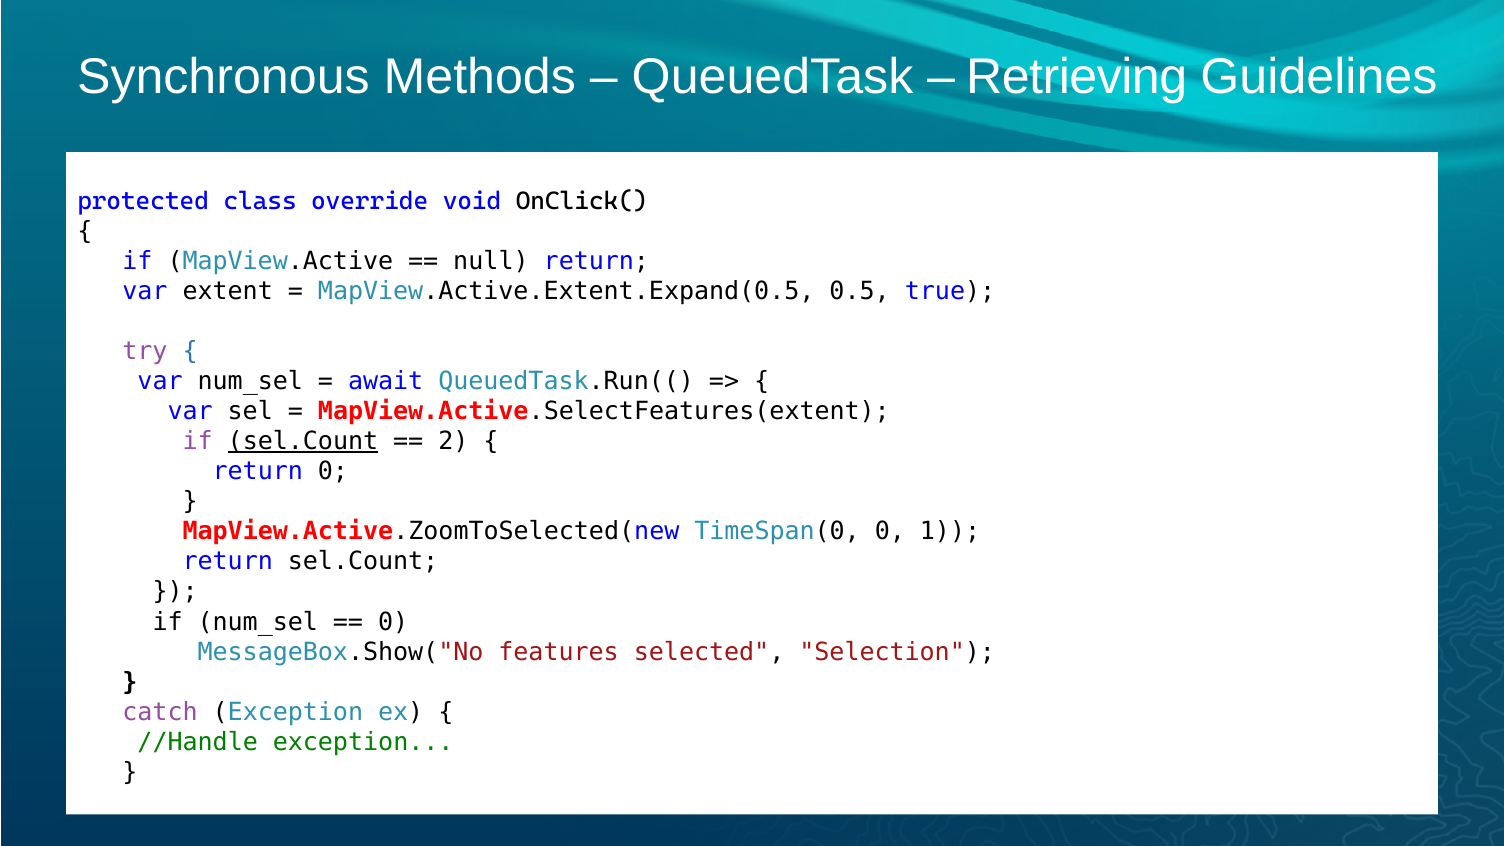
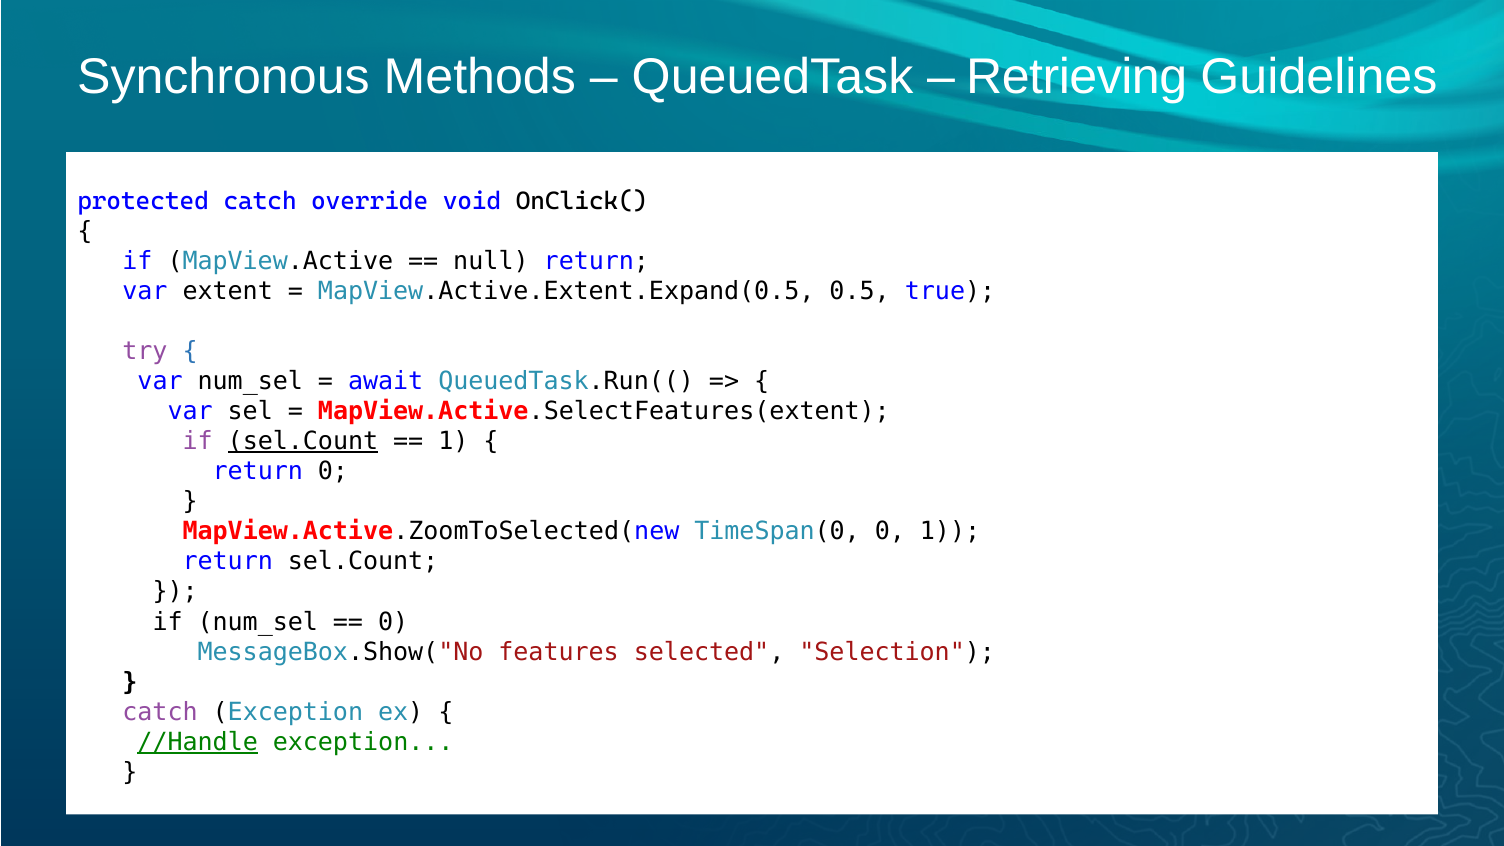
protected class: class -> catch
2 at (453, 441): 2 -> 1
//Handle underline: none -> present
